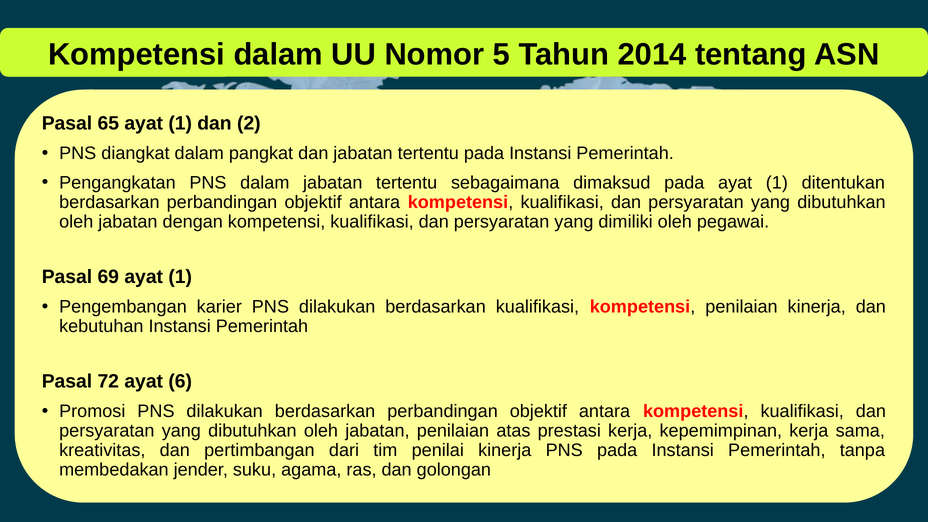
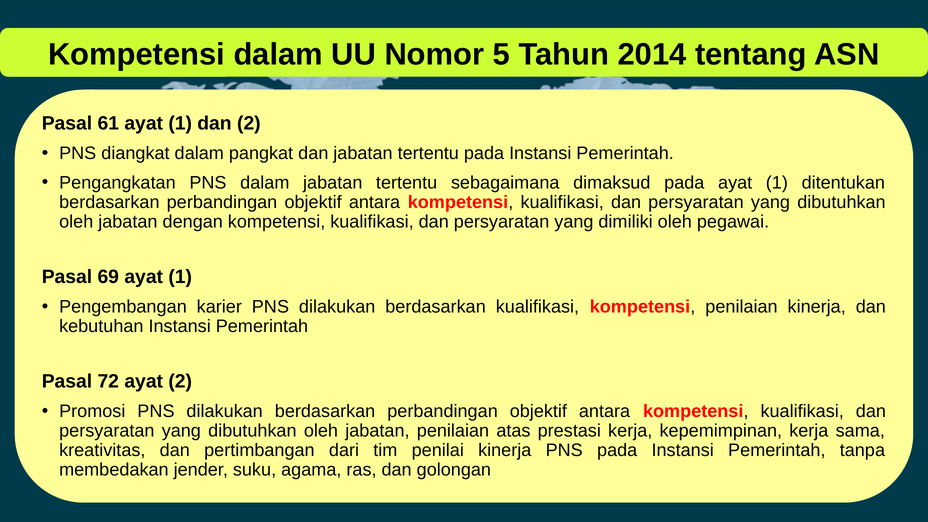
65: 65 -> 61
ayat 6: 6 -> 2
